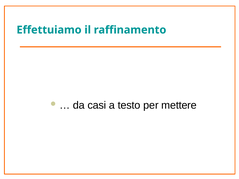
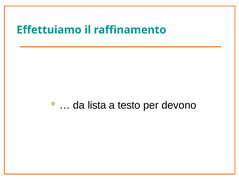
casi: casi -> lista
mettere: mettere -> devono
